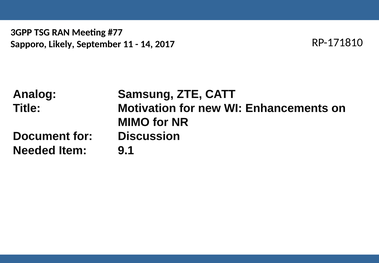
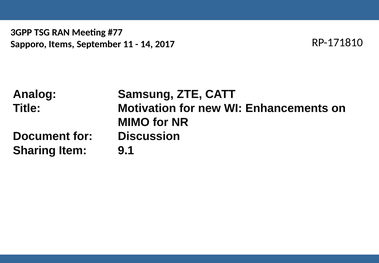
Likely: Likely -> Items
Needed: Needed -> Sharing
